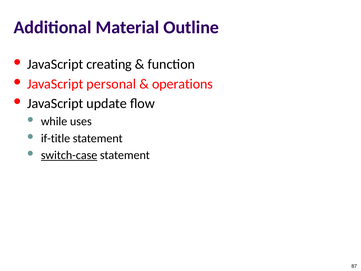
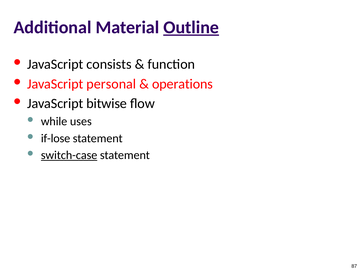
Outline underline: none -> present
creating: creating -> consists
update: update -> bitwise
if-title: if-title -> if-lose
